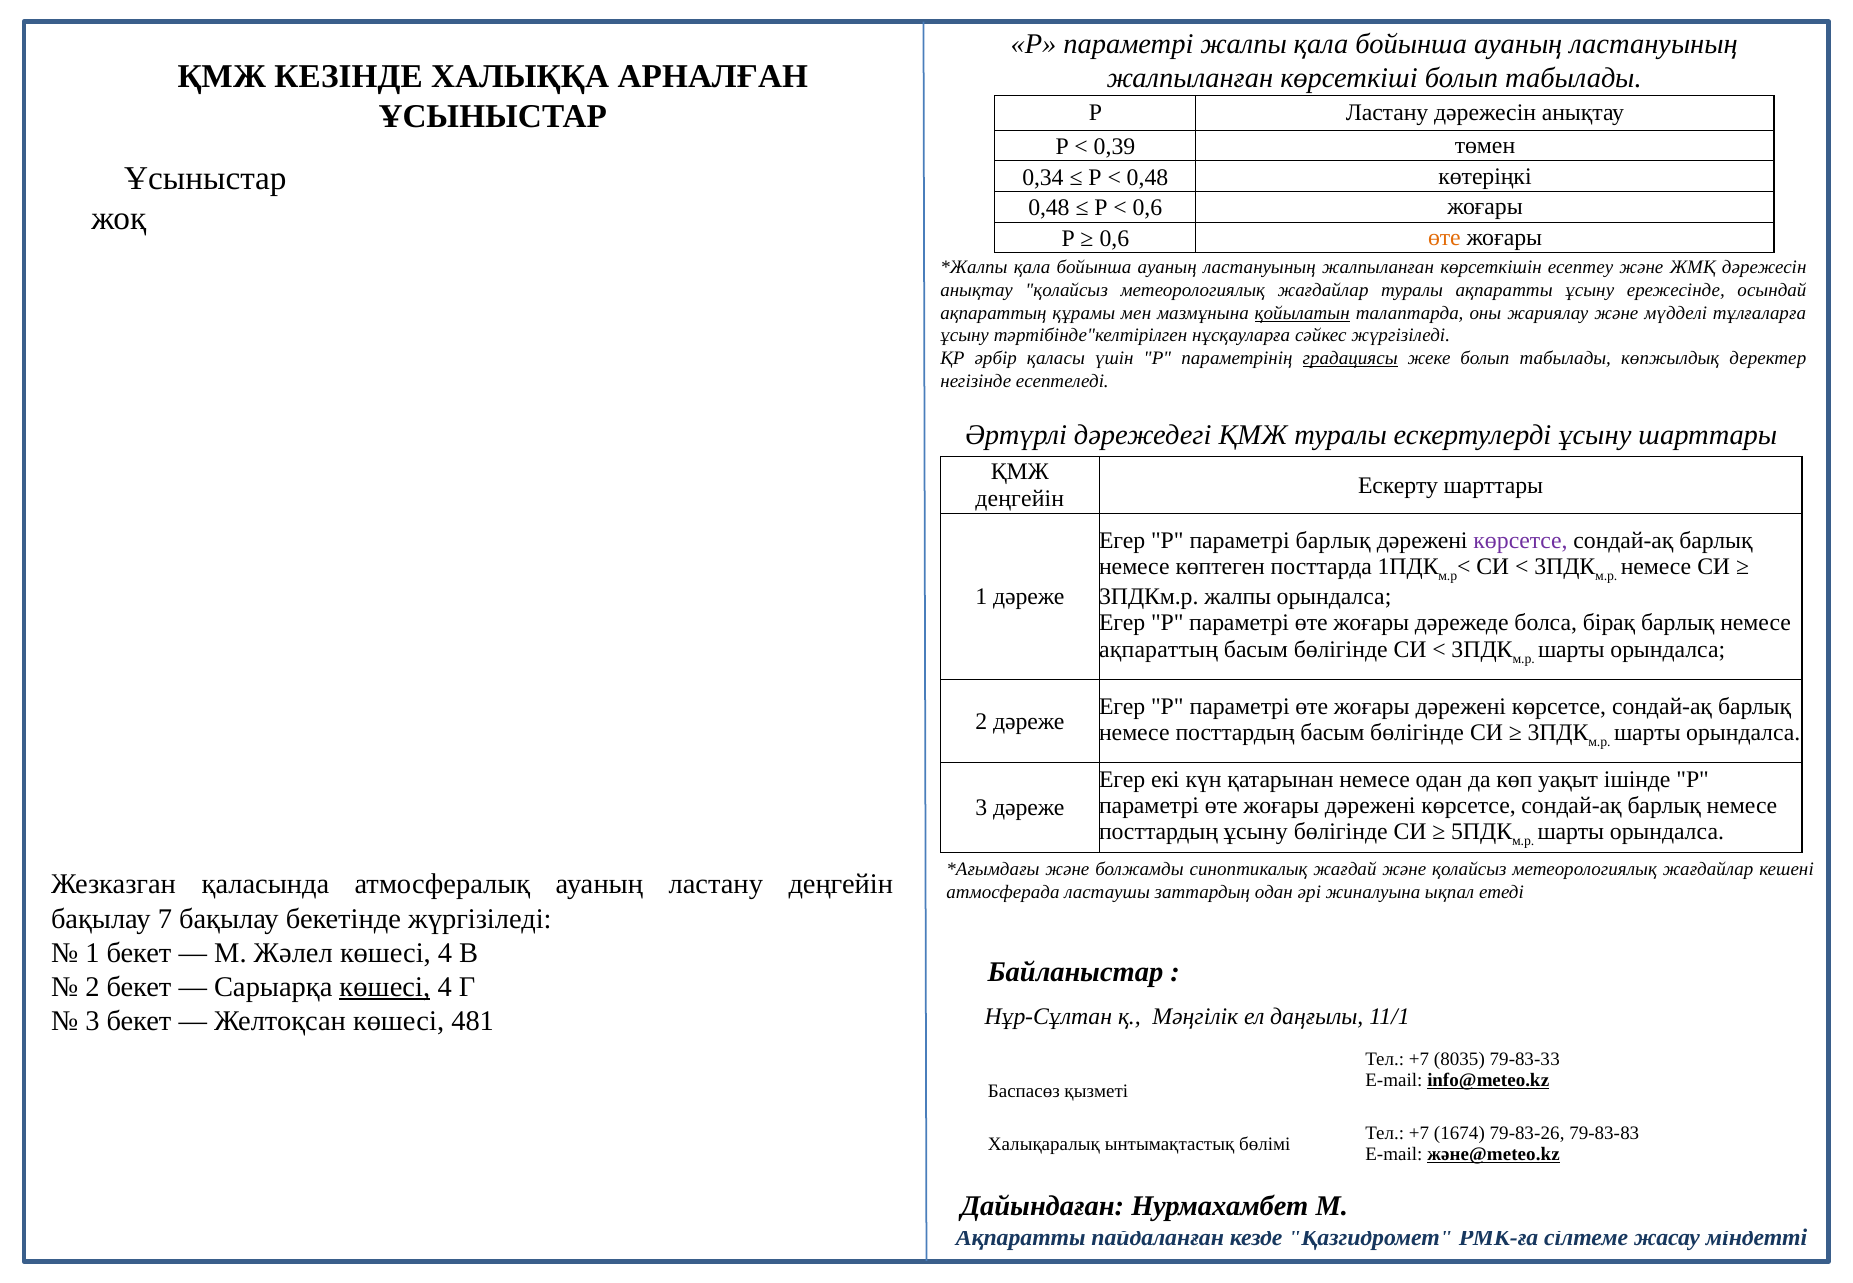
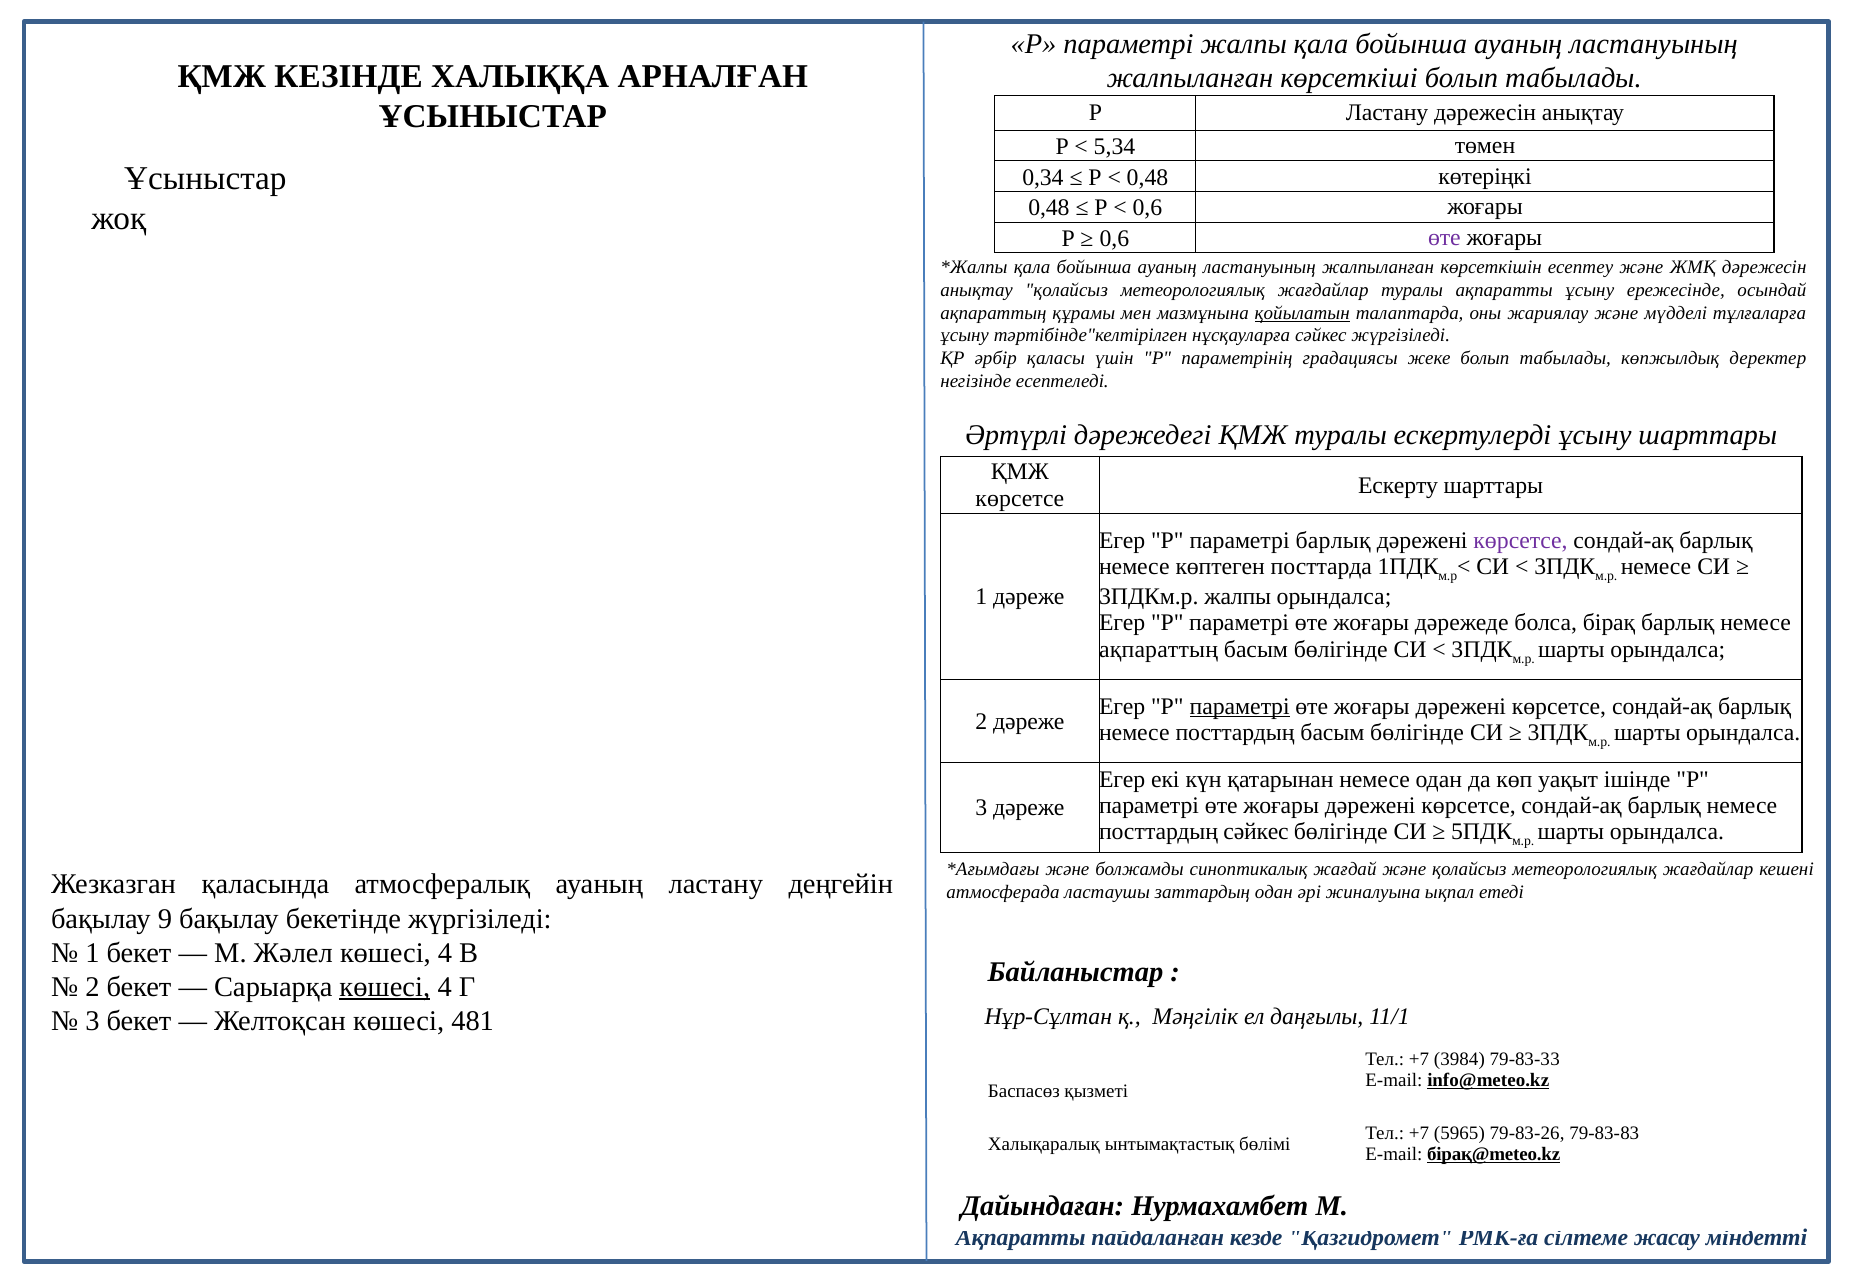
0,39: 0,39 -> 5,34
өте at (1444, 237) colour: orange -> purple
градациясы underline: present -> none
деңгейін at (1020, 498): деңгейін -> көрсетсе
параметрі at (1240, 706) underline: none -> present
посттардың ұсыну: ұсыну -> сәйкес
7: 7 -> 9
8035: 8035 -> 3984
1674: 1674 -> 5965
және@meteo.kz: және@meteo.kz -> бірақ@meteo.kz
